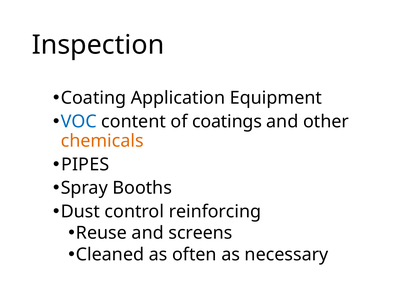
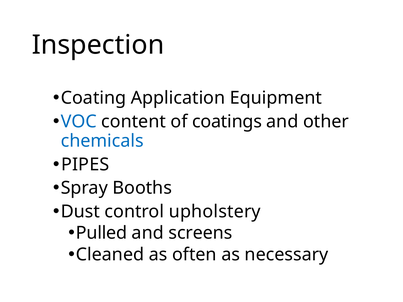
chemicals colour: orange -> blue
reinforcing: reinforcing -> upholstery
Reuse: Reuse -> Pulled
